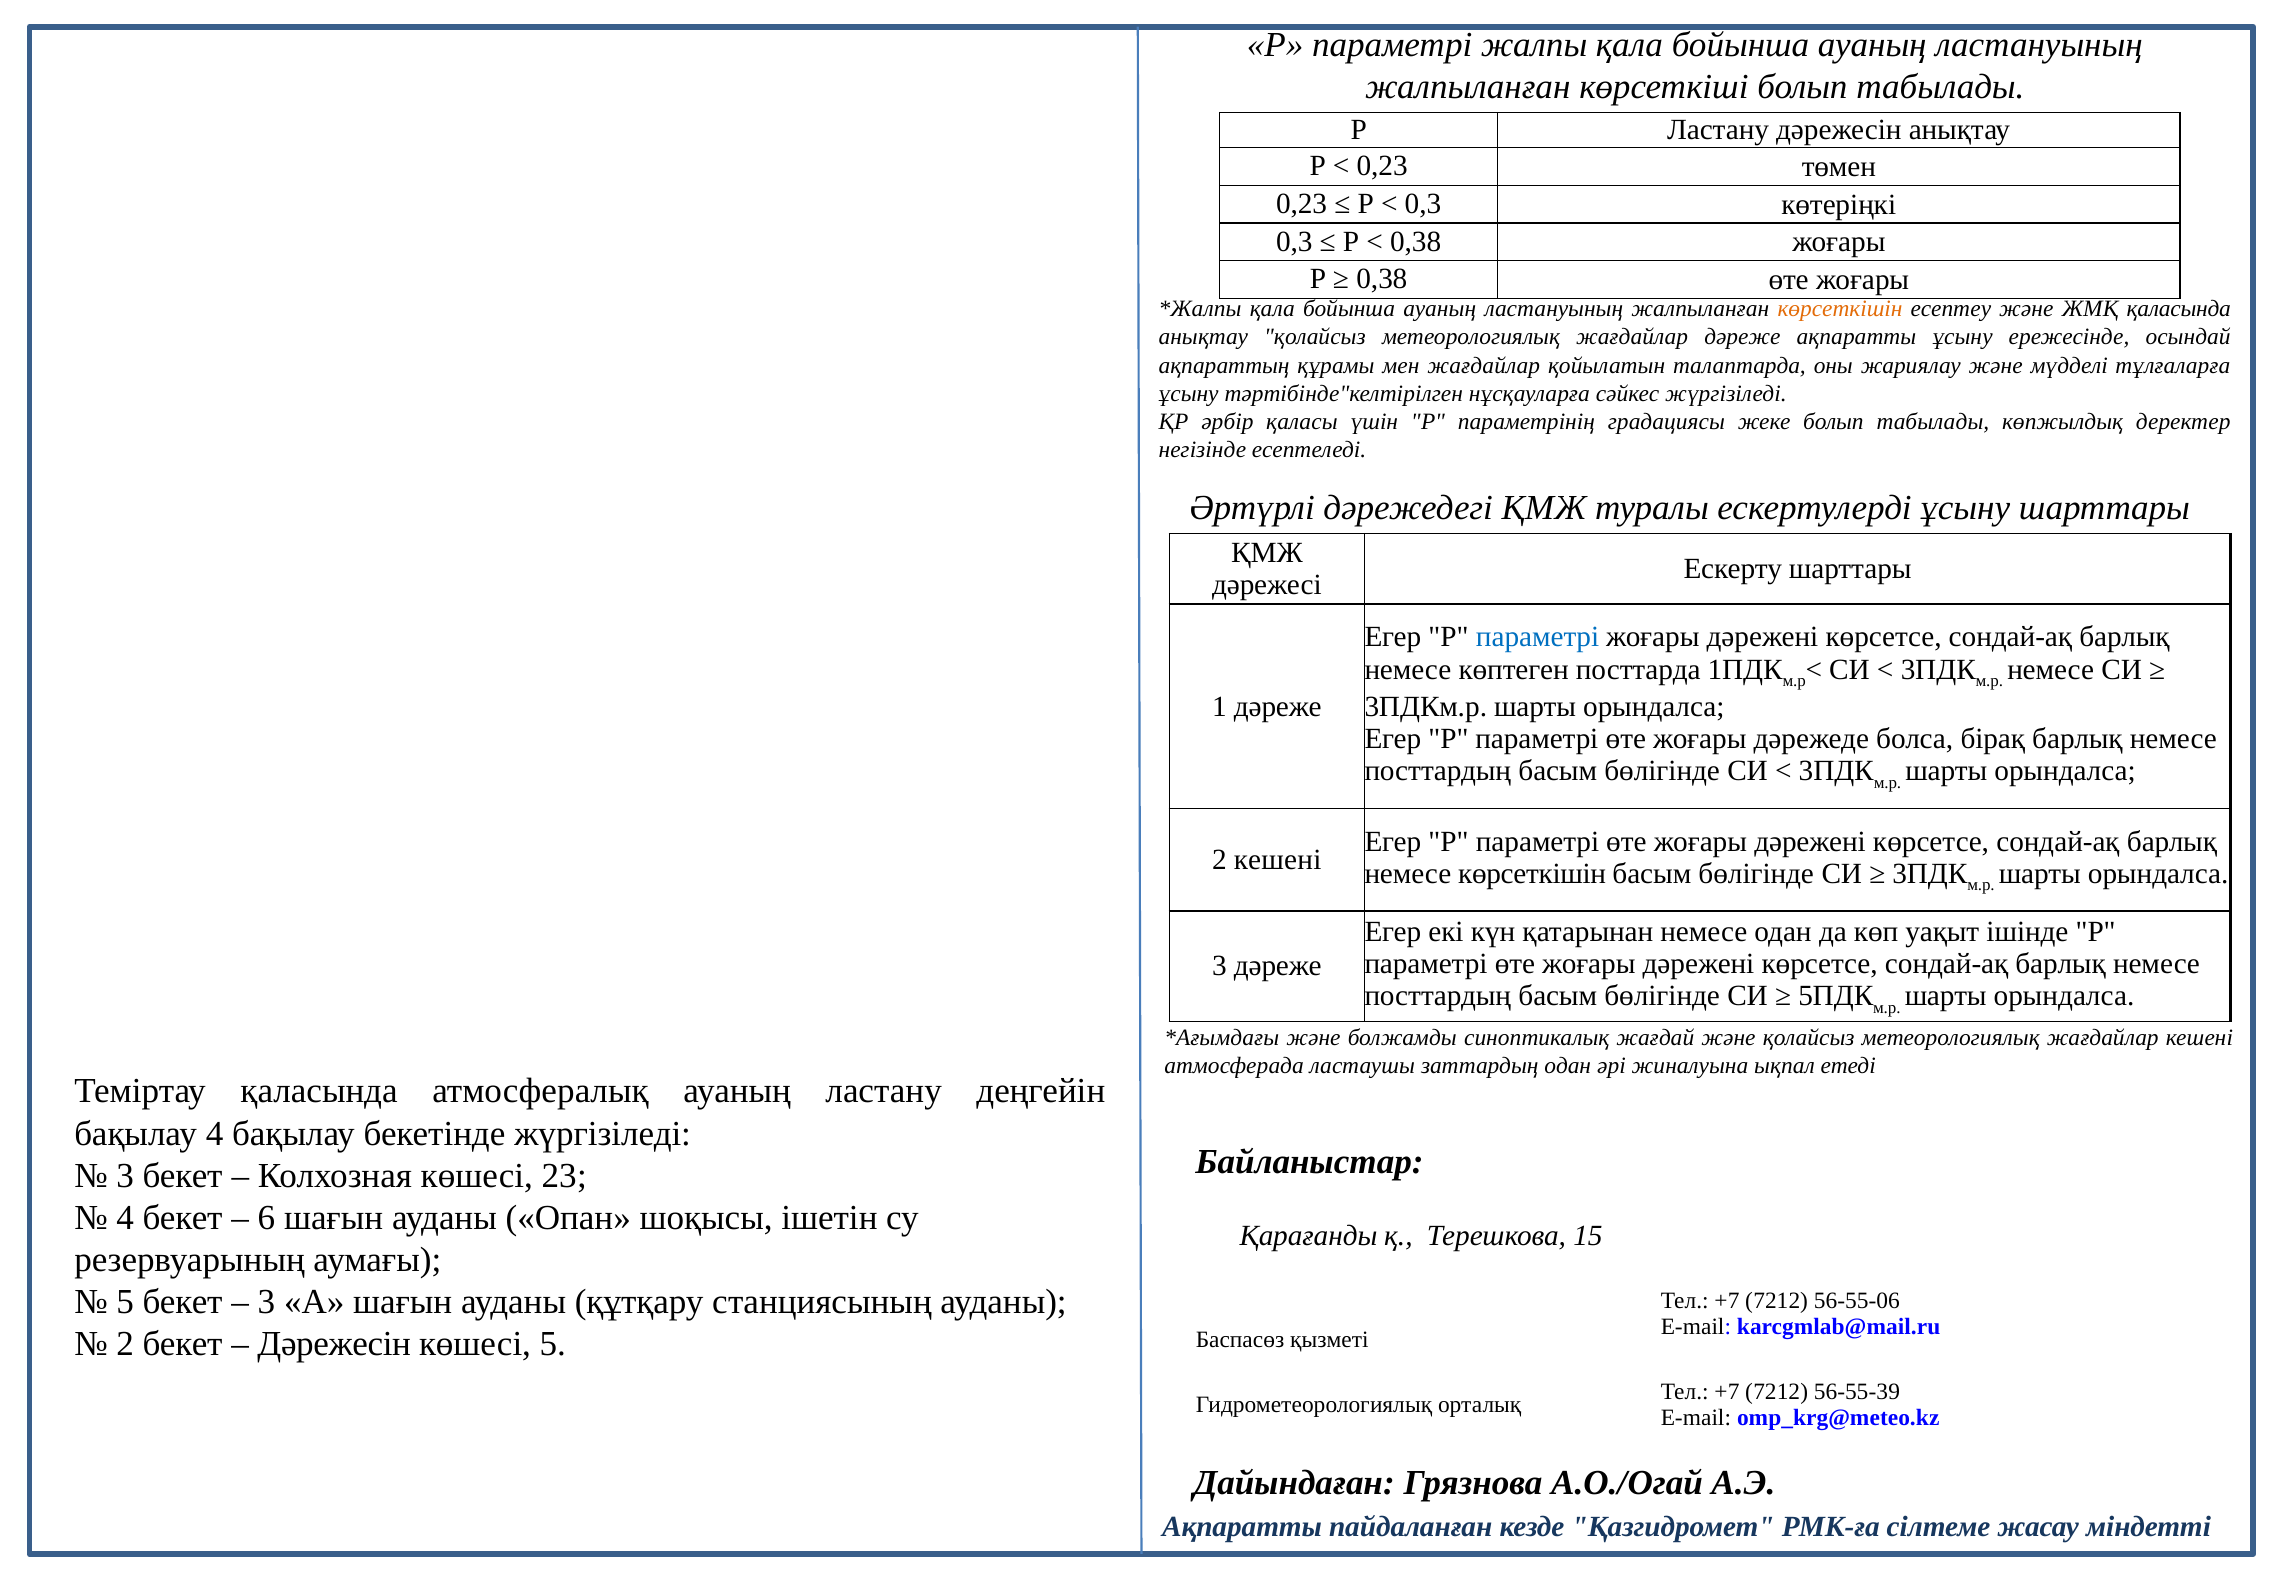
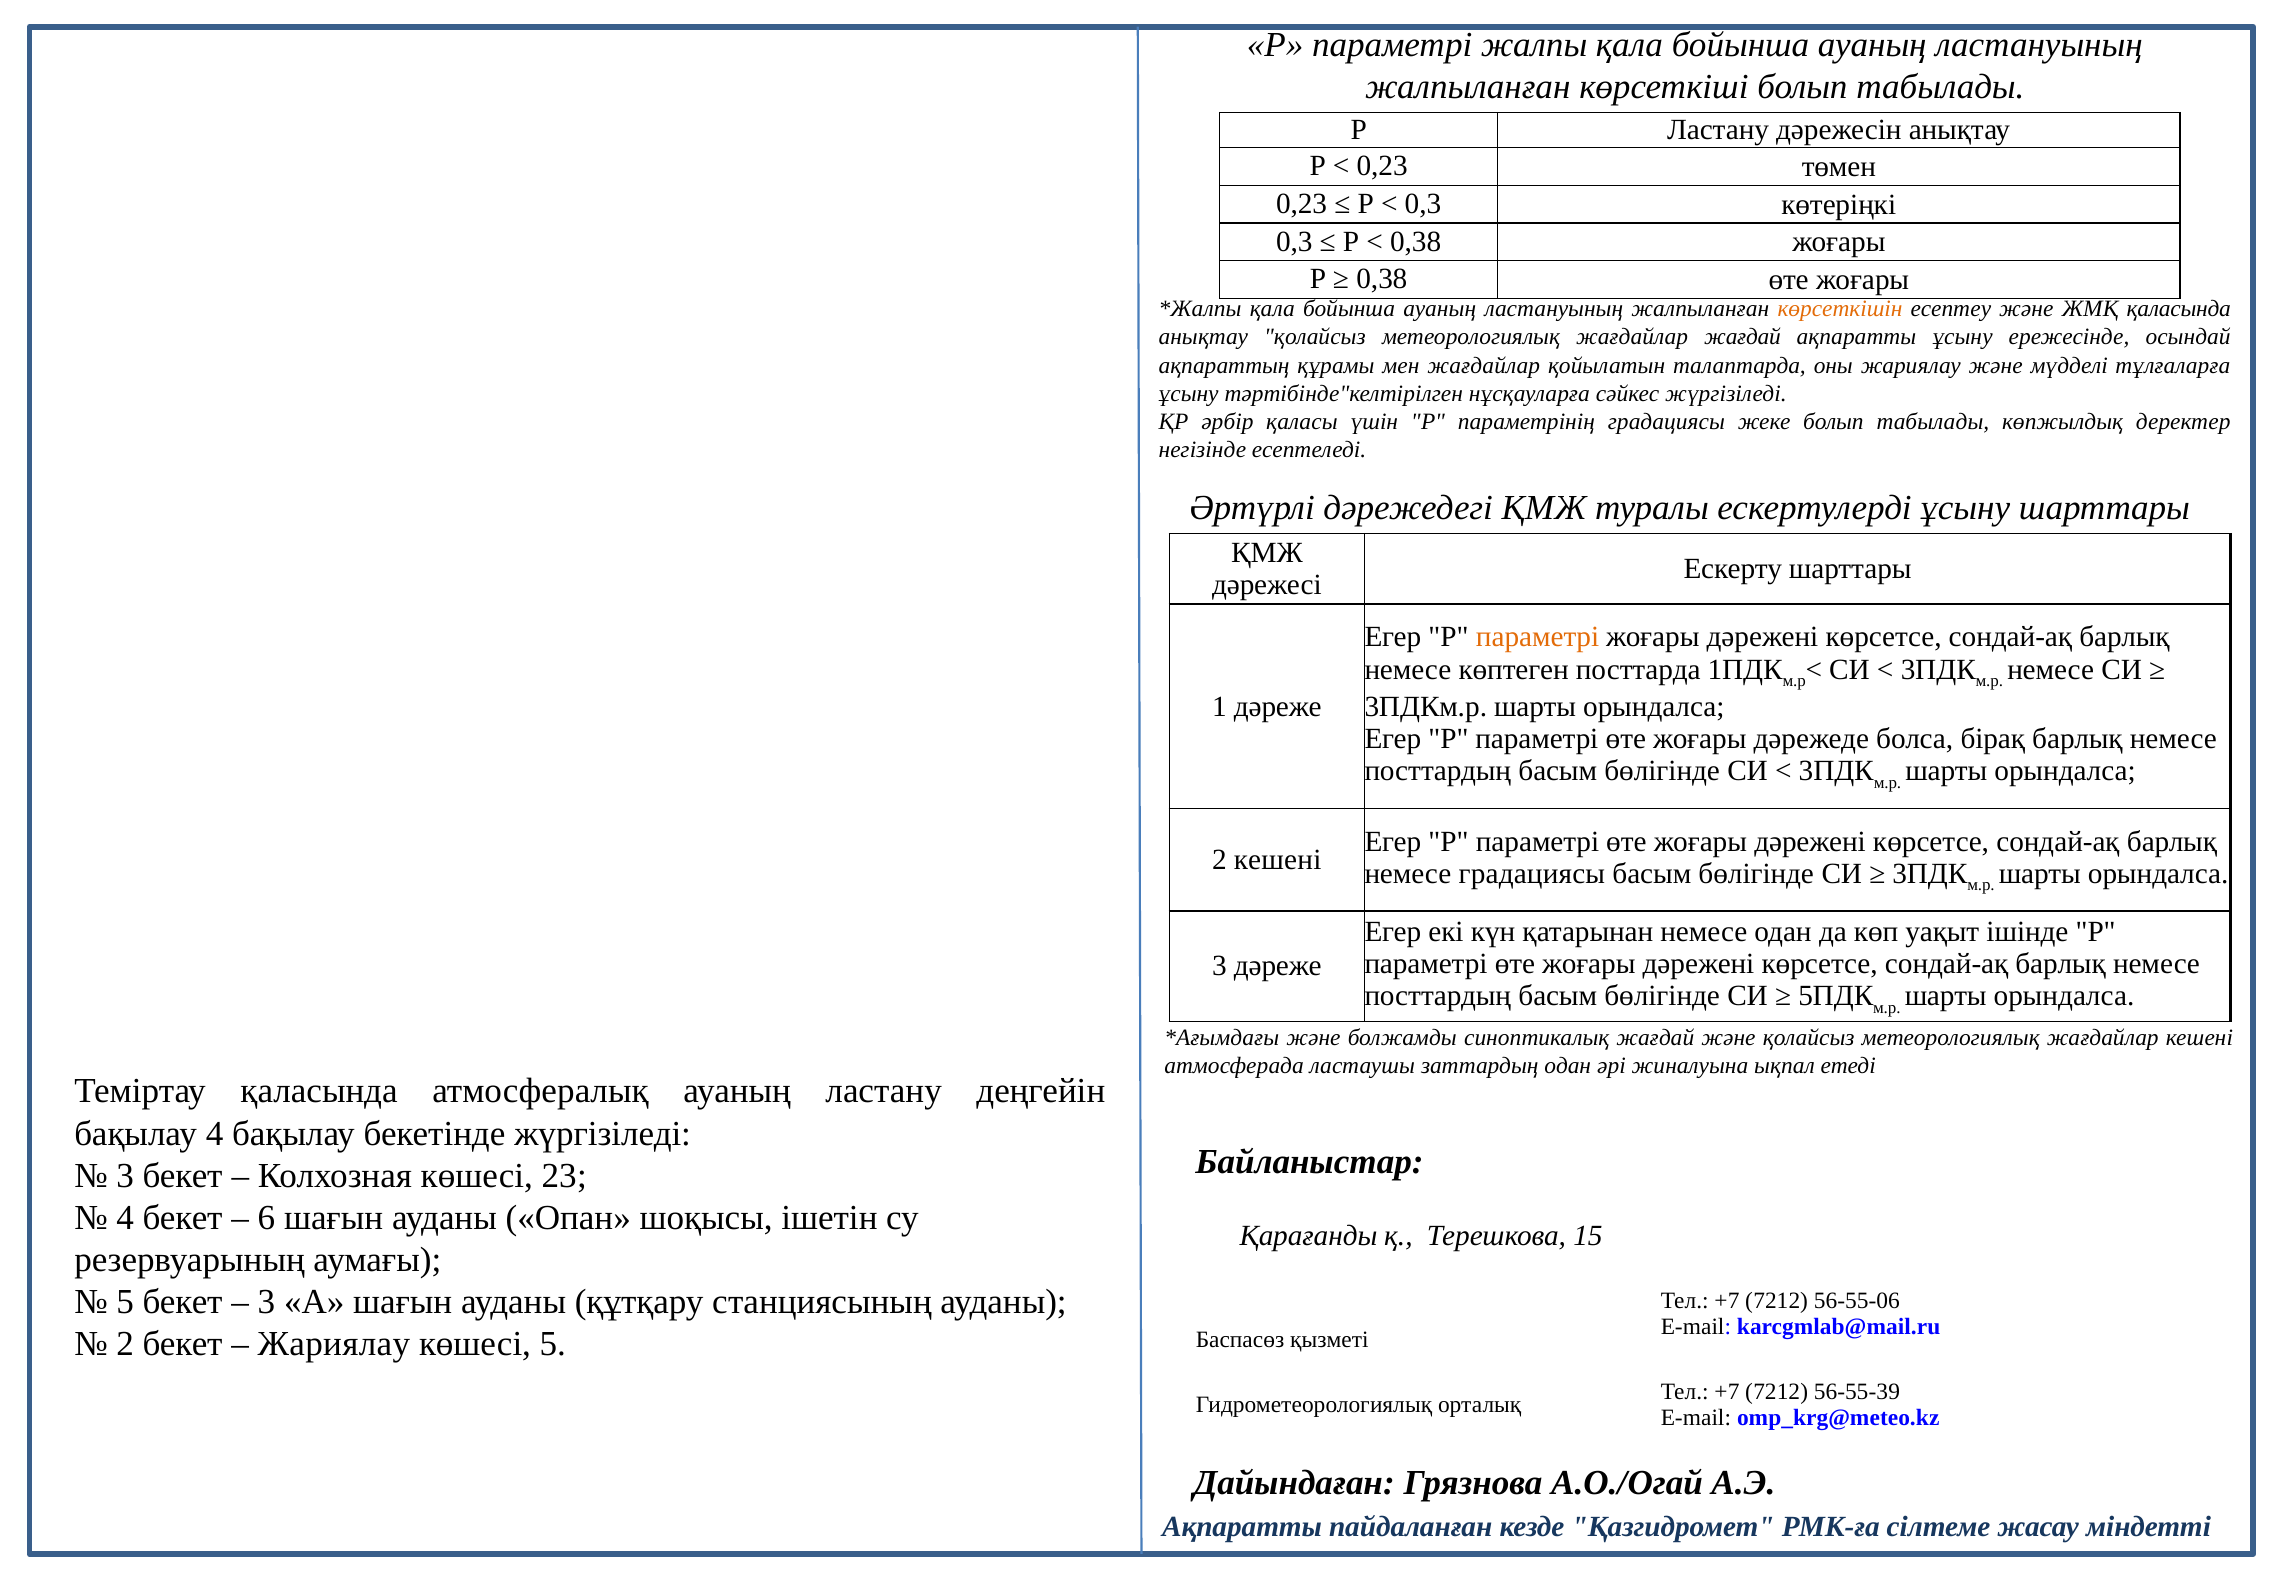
жағдайлар дәреже: дәреже -> жағдай
параметрі at (1538, 637) colour: blue -> orange
немесе көрсеткішін: көрсеткішін -> градациясы
Дәрежесін at (334, 1344): Дәрежесін -> Жариялау
